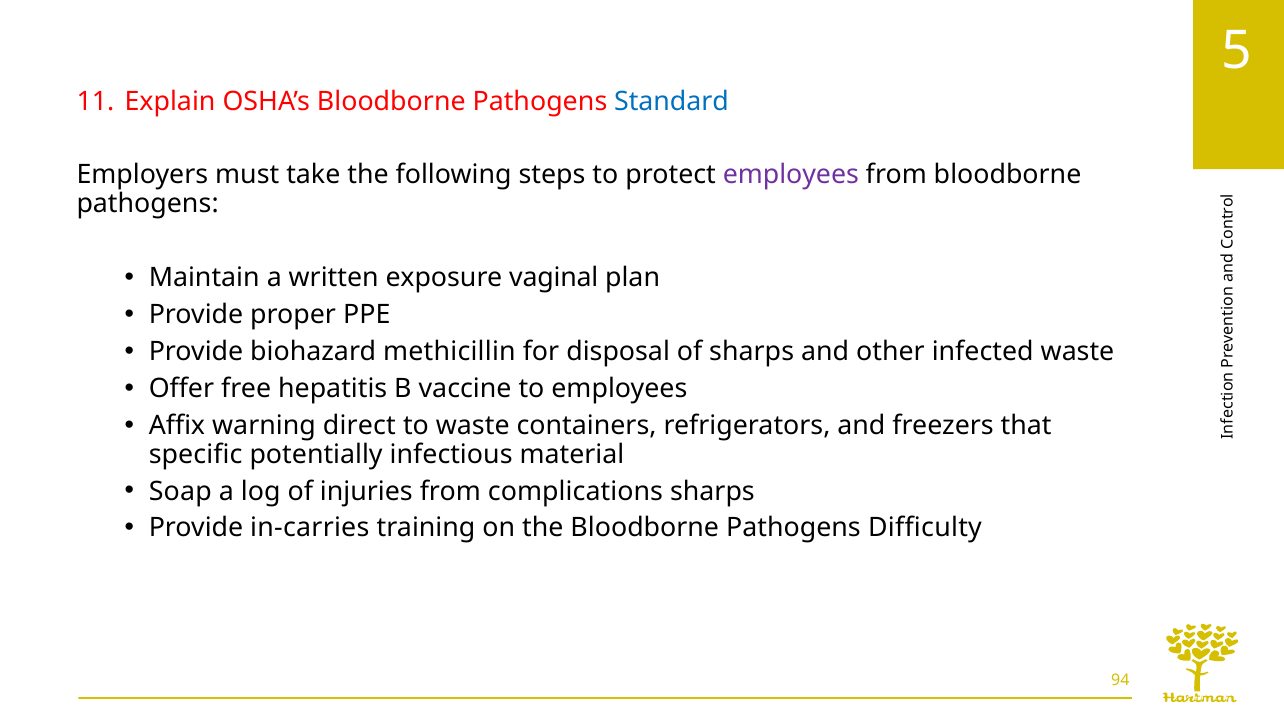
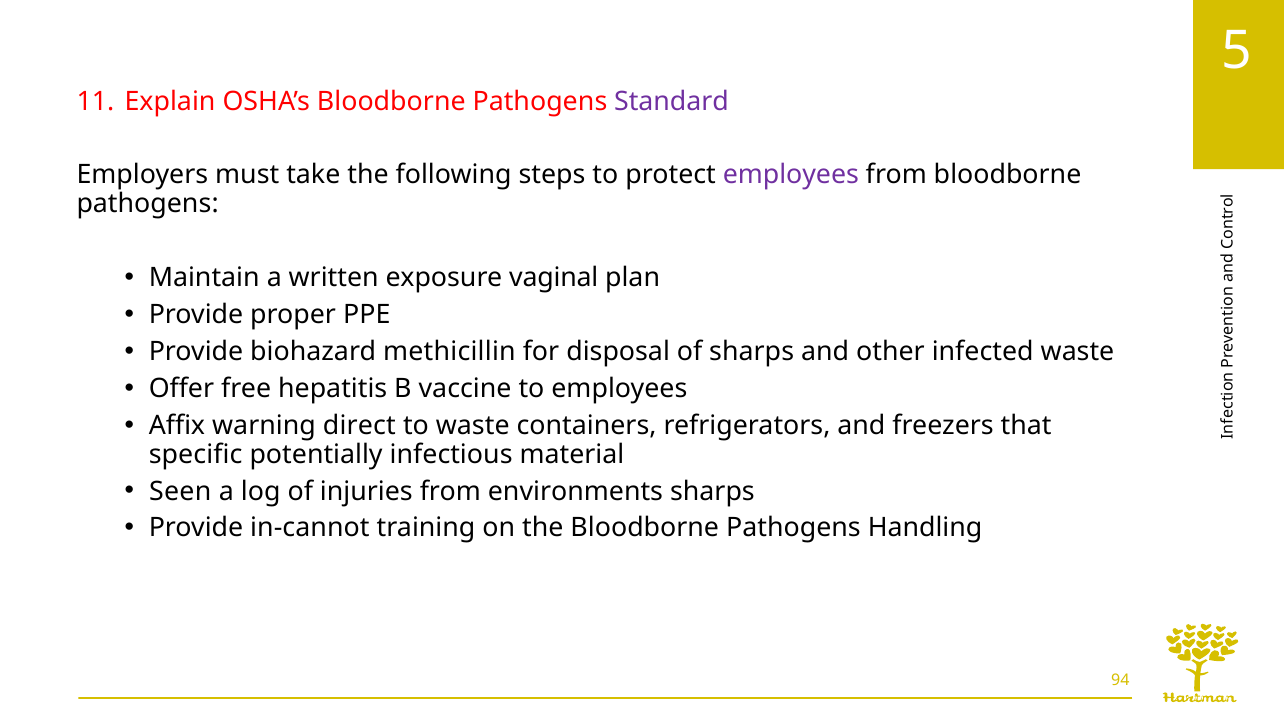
Standard colour: blue -> purple
Soap: Soap -> Seen
complications: complications -> environments
in-carries: in-carries -> in-cannot
Difficulty: Difficulty -> Handling
